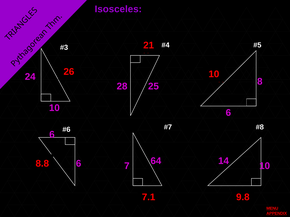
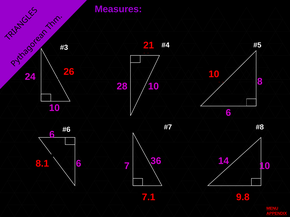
Isosceles: Isosceles -> Measures
28 25: 25 -> 10
8.8: 8.8 -> 8.1
64: 64 -> 36
